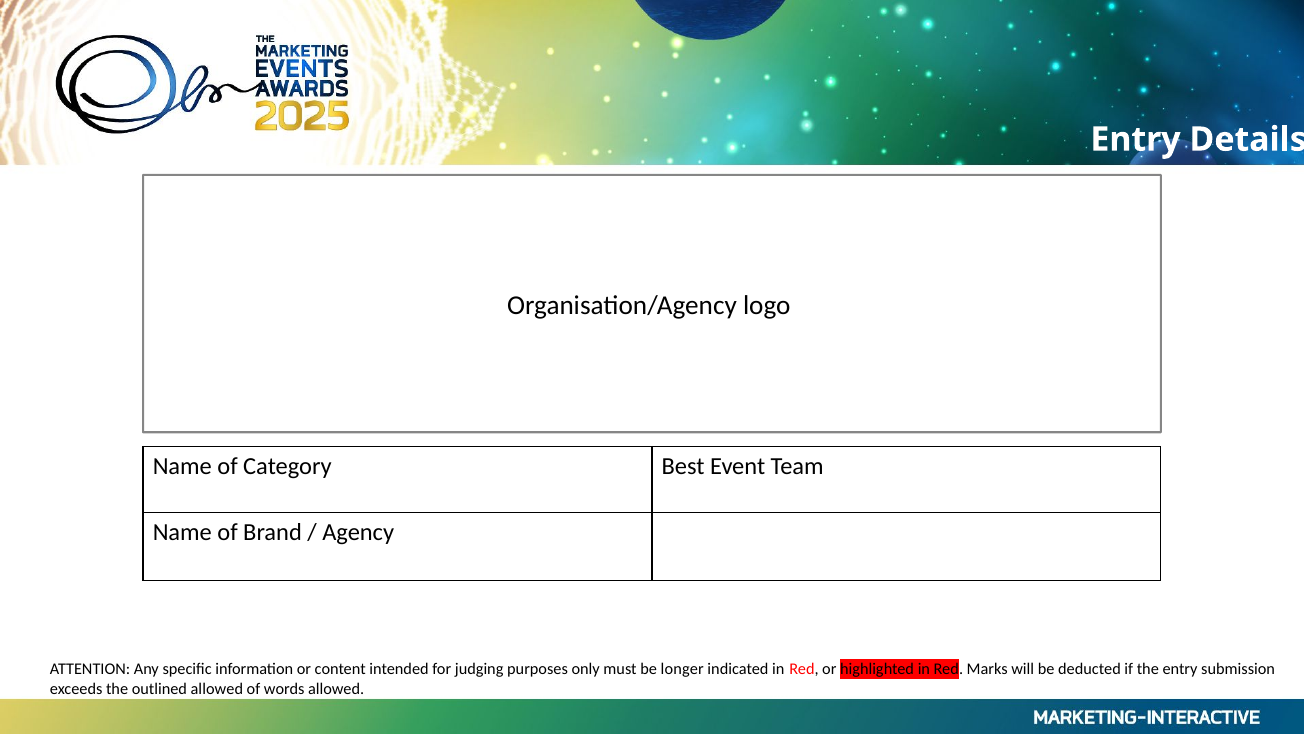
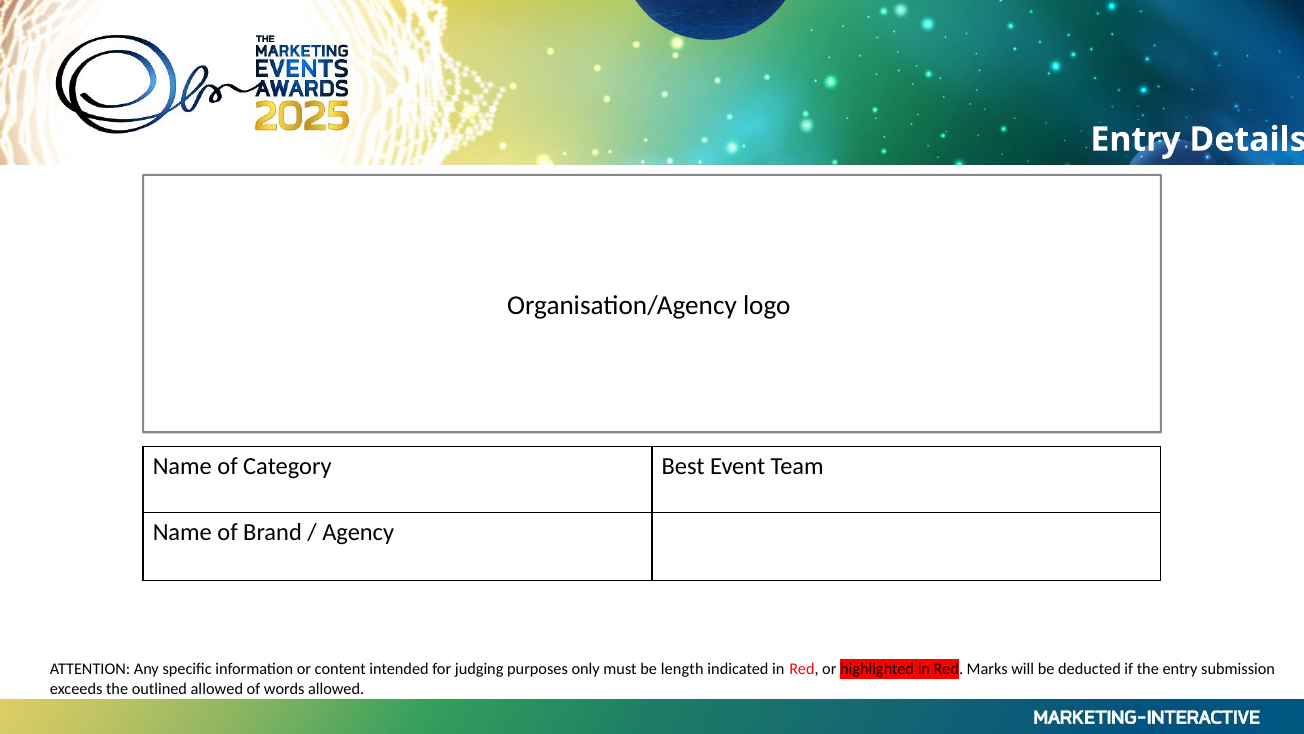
longer: longer -> length
